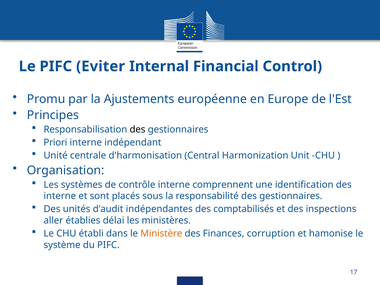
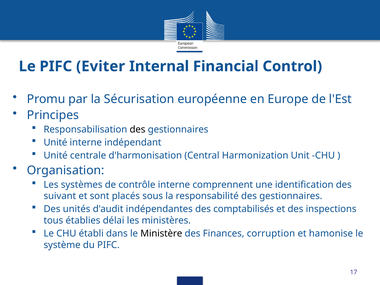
Ajustements: Ajustements -> Sécurisation
Priori at (55, 143): Priori -> Unité
interne at (60, 196): interne -> suivant
aller: aller -> tous
Ministère colour: orange -> black
